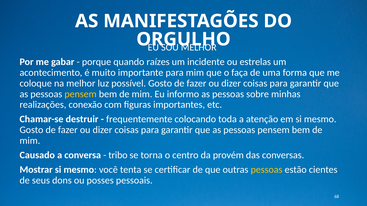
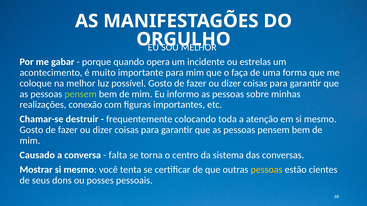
raízes: raízes -> opera
pensem at (81, 94) colour: yellow -> light green
tribo: tribo -> falta
provém: provém -> sistema
